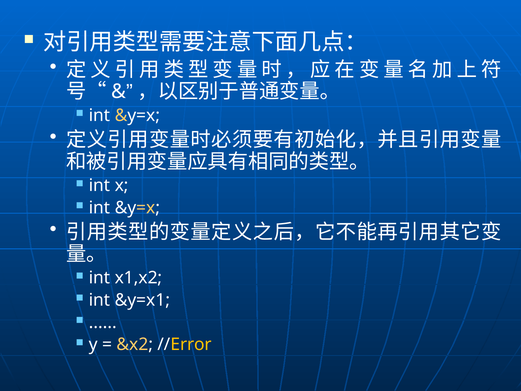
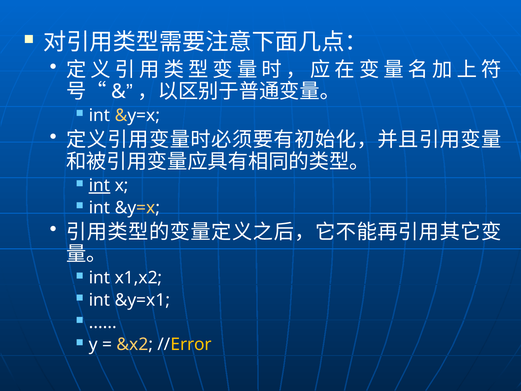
int at (100, 185) underline: none -> present
